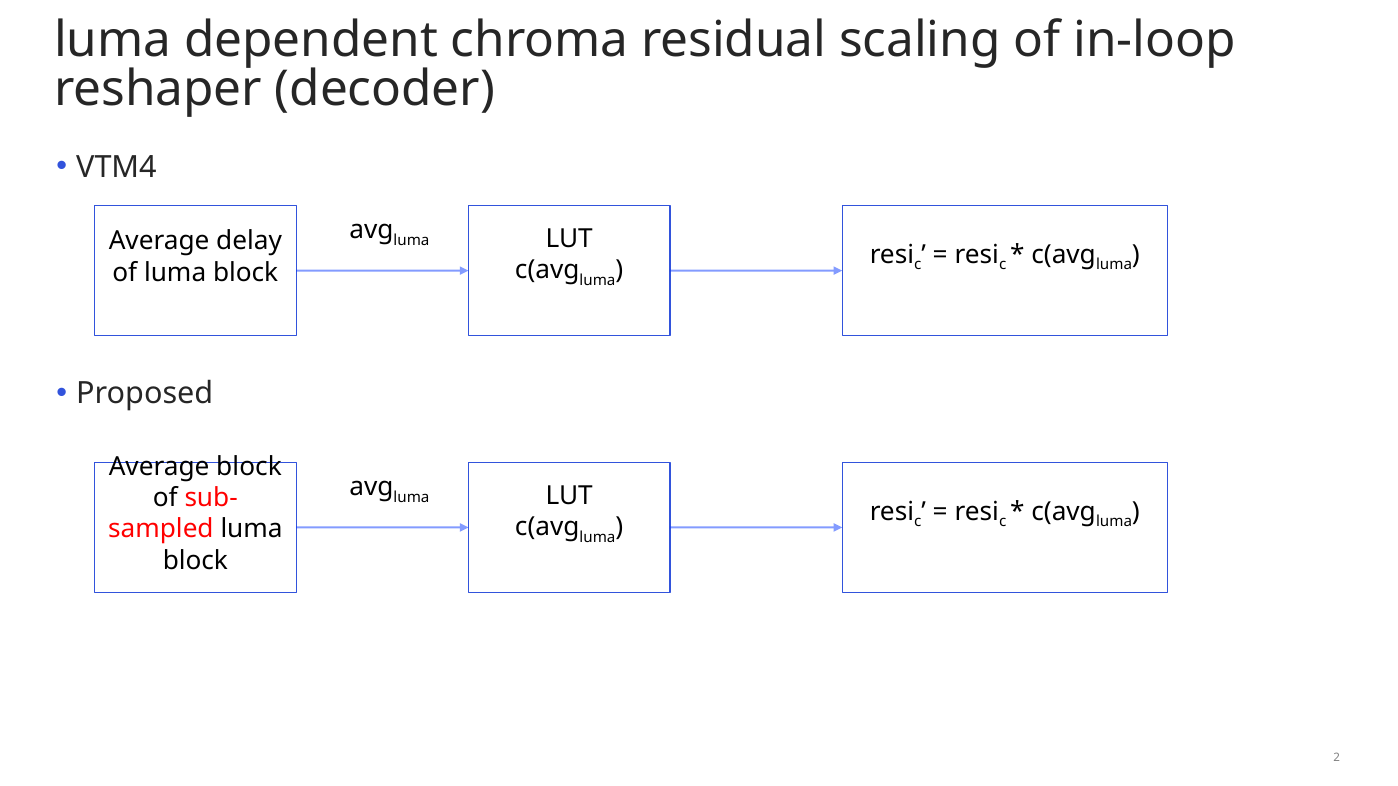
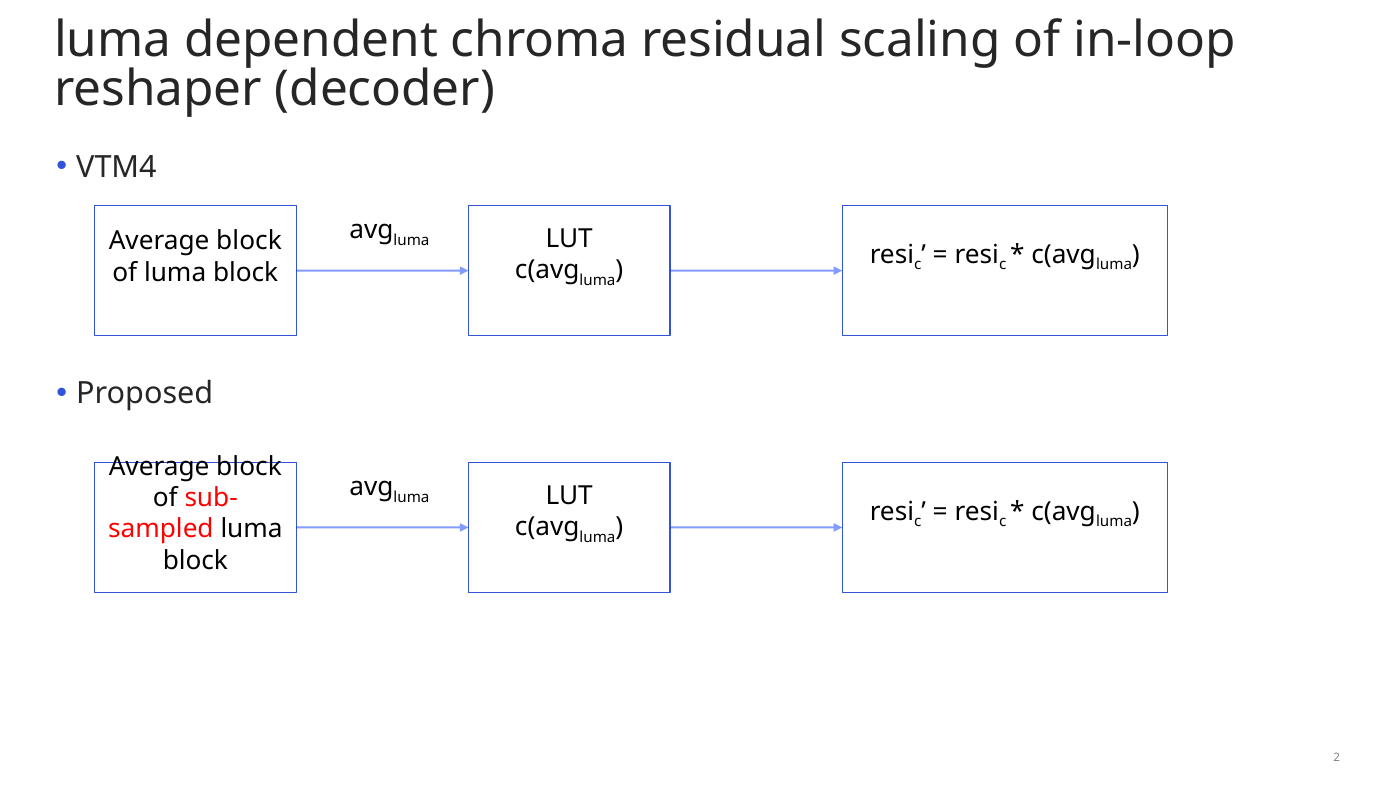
delay at (249, 241): delay -> block
